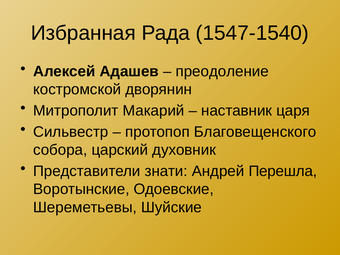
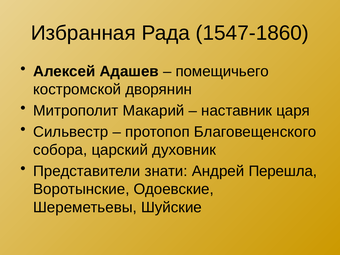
1547-1540: 1547-1540 -> 1547-1860
преодоление: преодоление -> помещичьего
